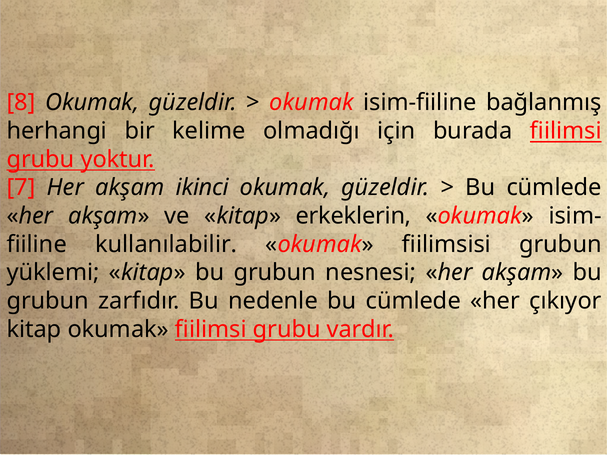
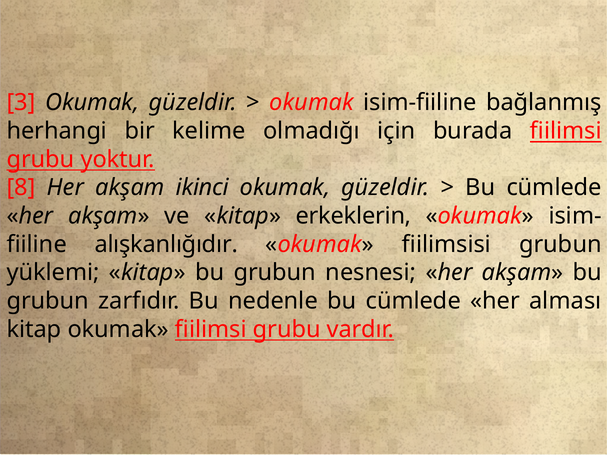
8: 8 -> 3
7: 7 -> 8
kullanılabilir: kullanılabilir -> alışkanlığıdır
çıkıyor: çıkıyor -> alması
